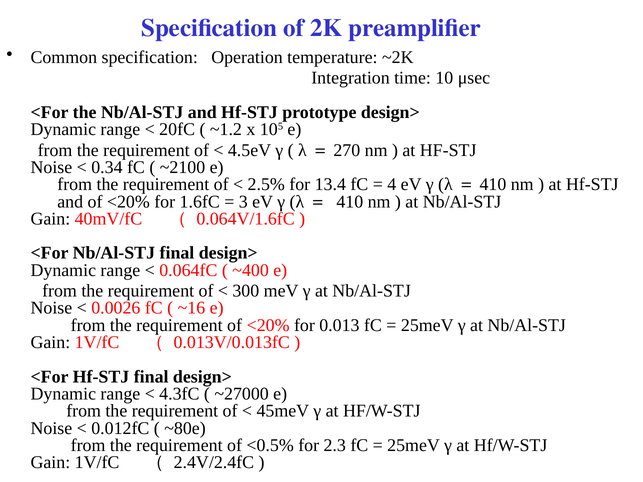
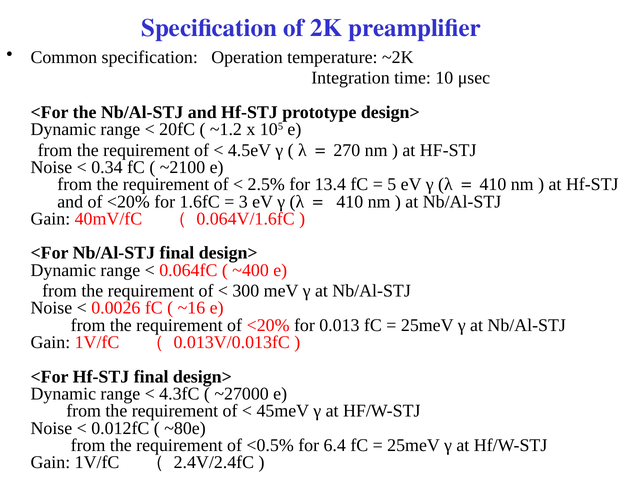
4: 4 -> 5
2.3: 2.3 -> 6.4
